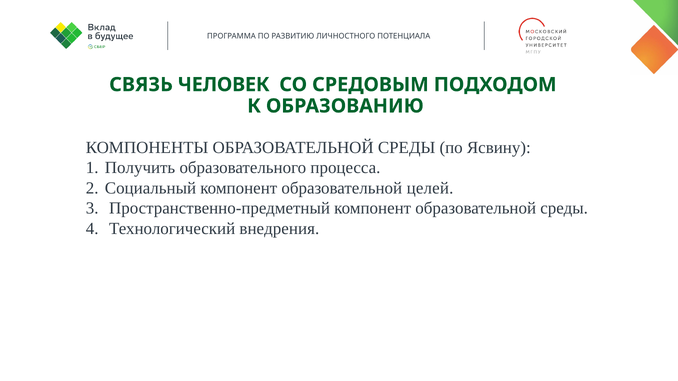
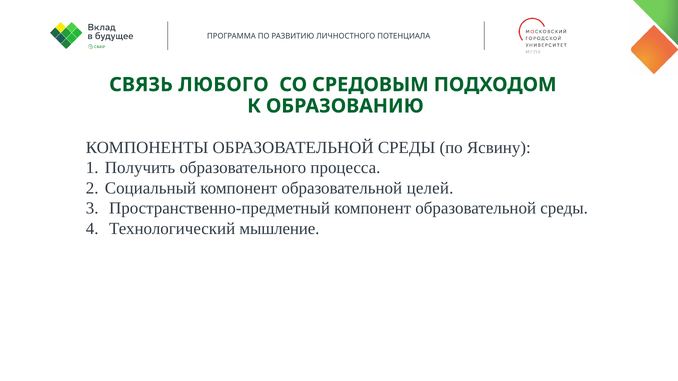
ЧЕЛОВЕК: ЧЕЛОВЕК -> ЛЮБОГО
внедрения: внедрения -> мышление
